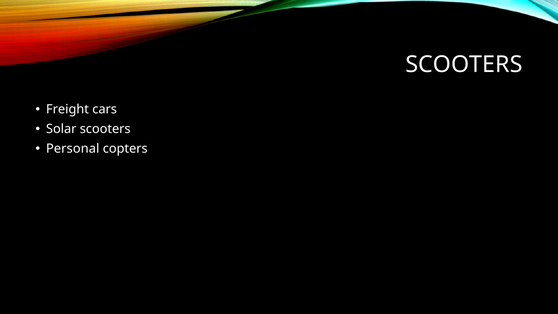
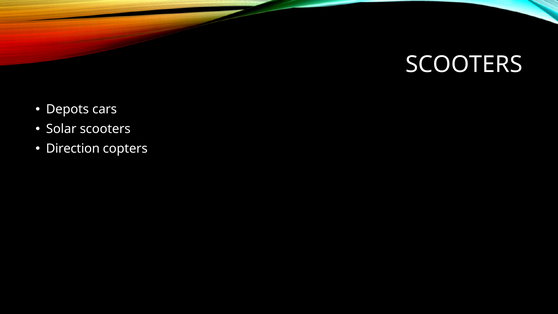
Freight: Freight -> Depots
Personal: Personal -> Direction
